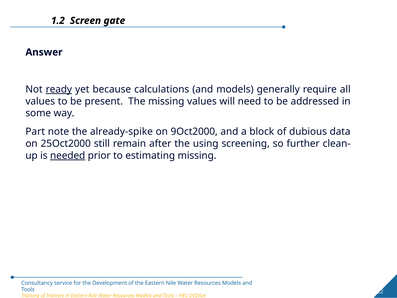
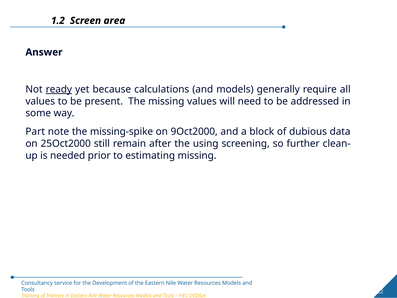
gate: gate -> area
already-spike: already-spike -> missing-spike
needed underline: present -> none
